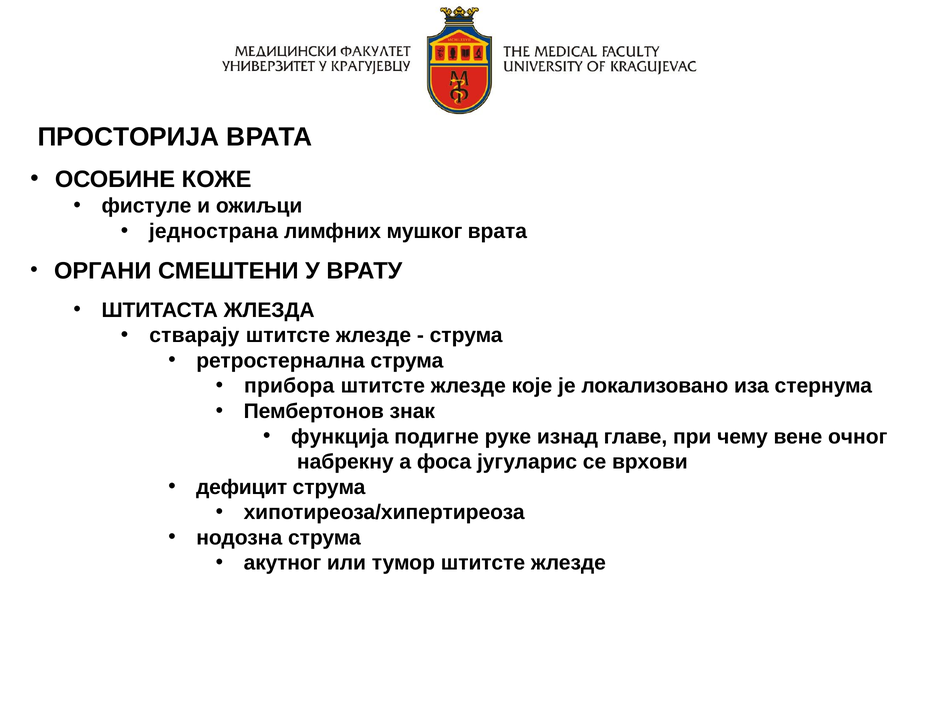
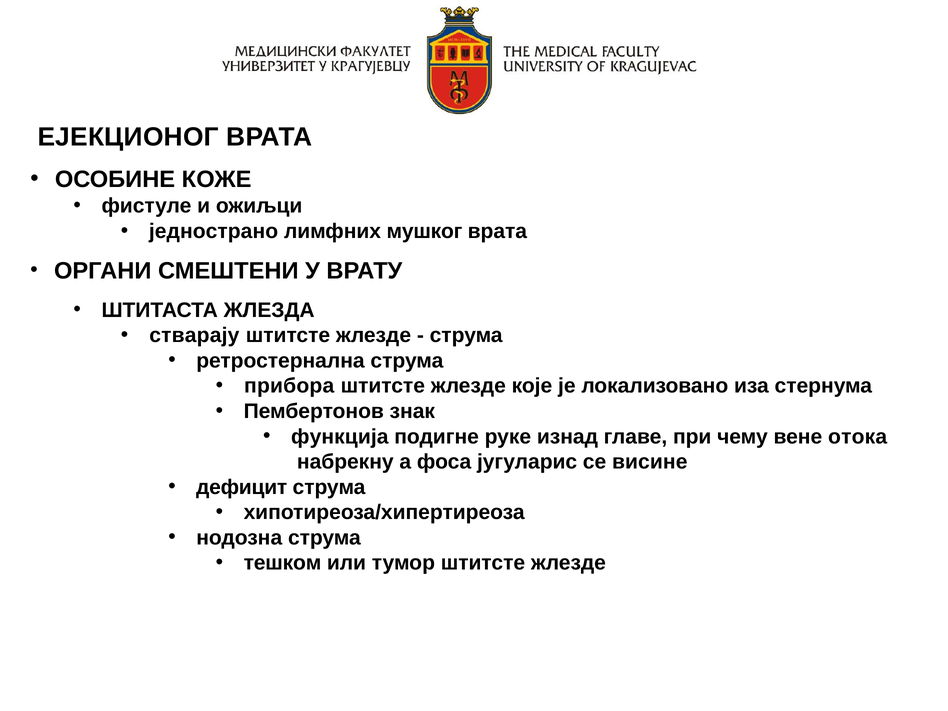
ПРОСТОРИЈА: ПРОСТОРИЈА -> ЕЈЕКЦИОНОГ
jеднострана: jеднострана -> једнострано
очног: очног -> отока
врхови: врхови -> висине
акутног: акутног -> тешком
